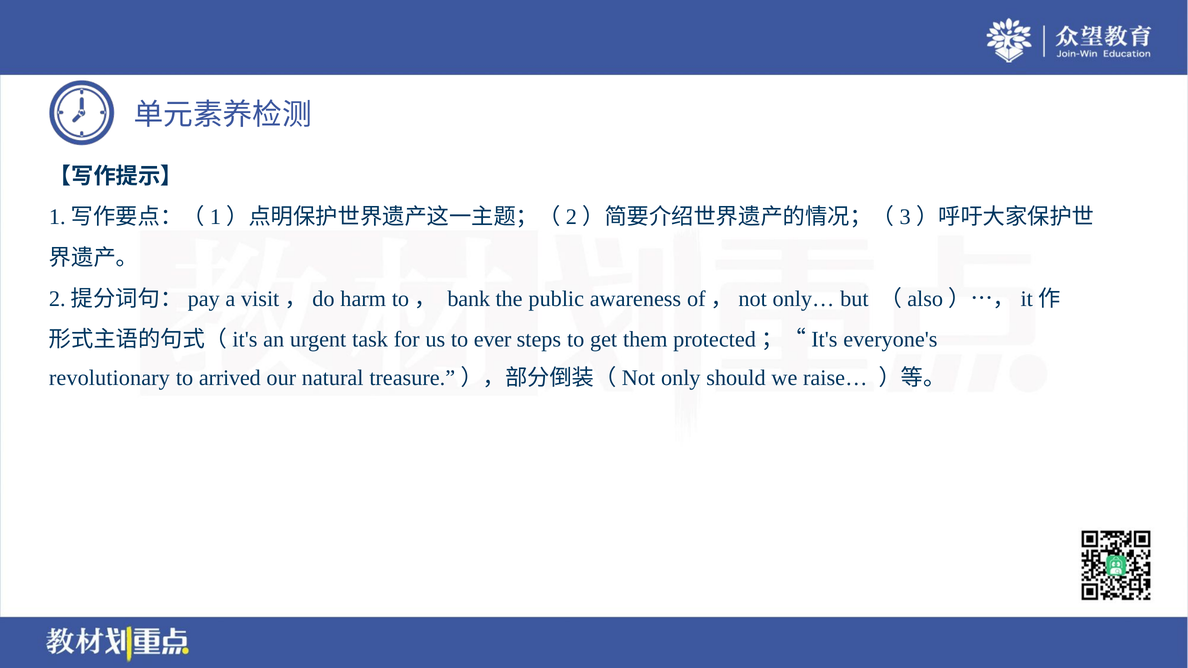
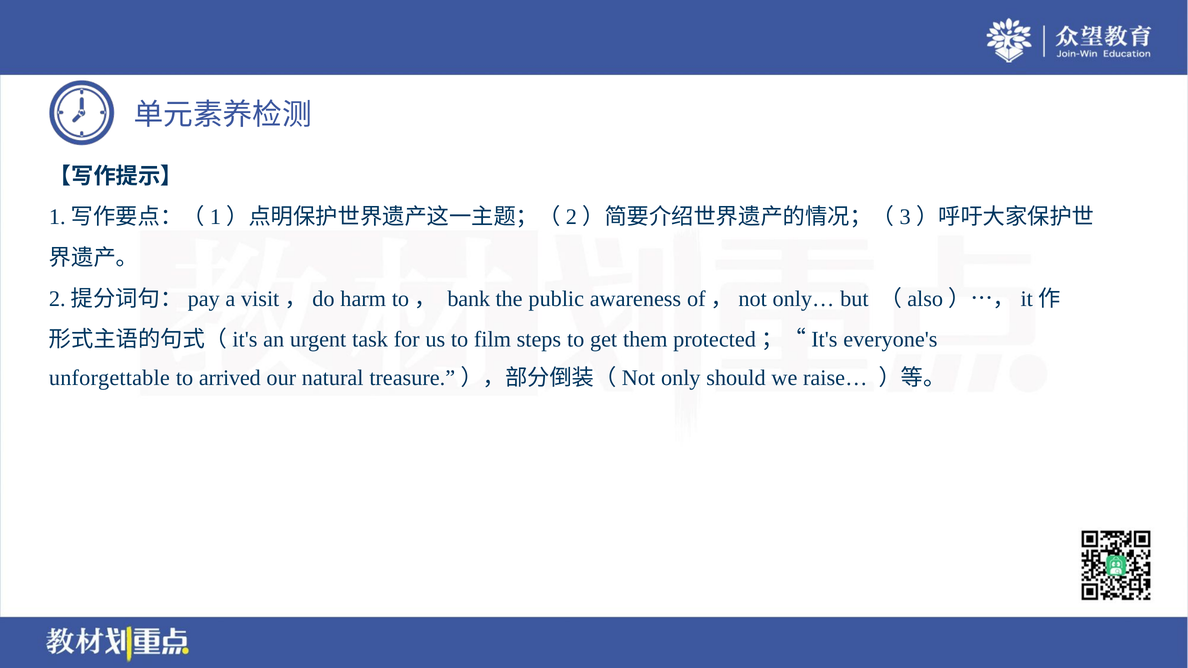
ever: ever -> film
revolutionary: revolutionary -> unforgettable
